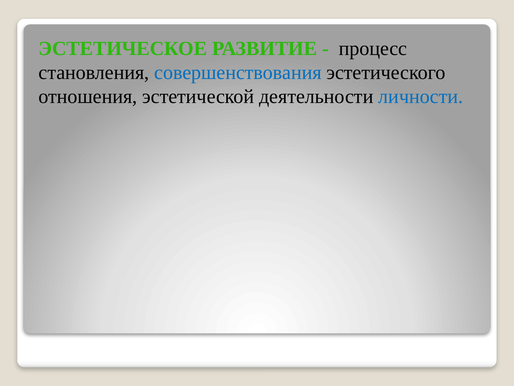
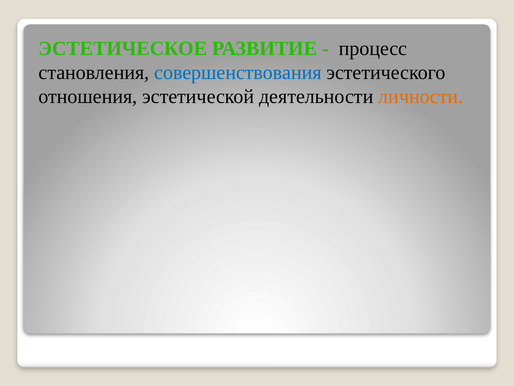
личности colour: blue -> orange
